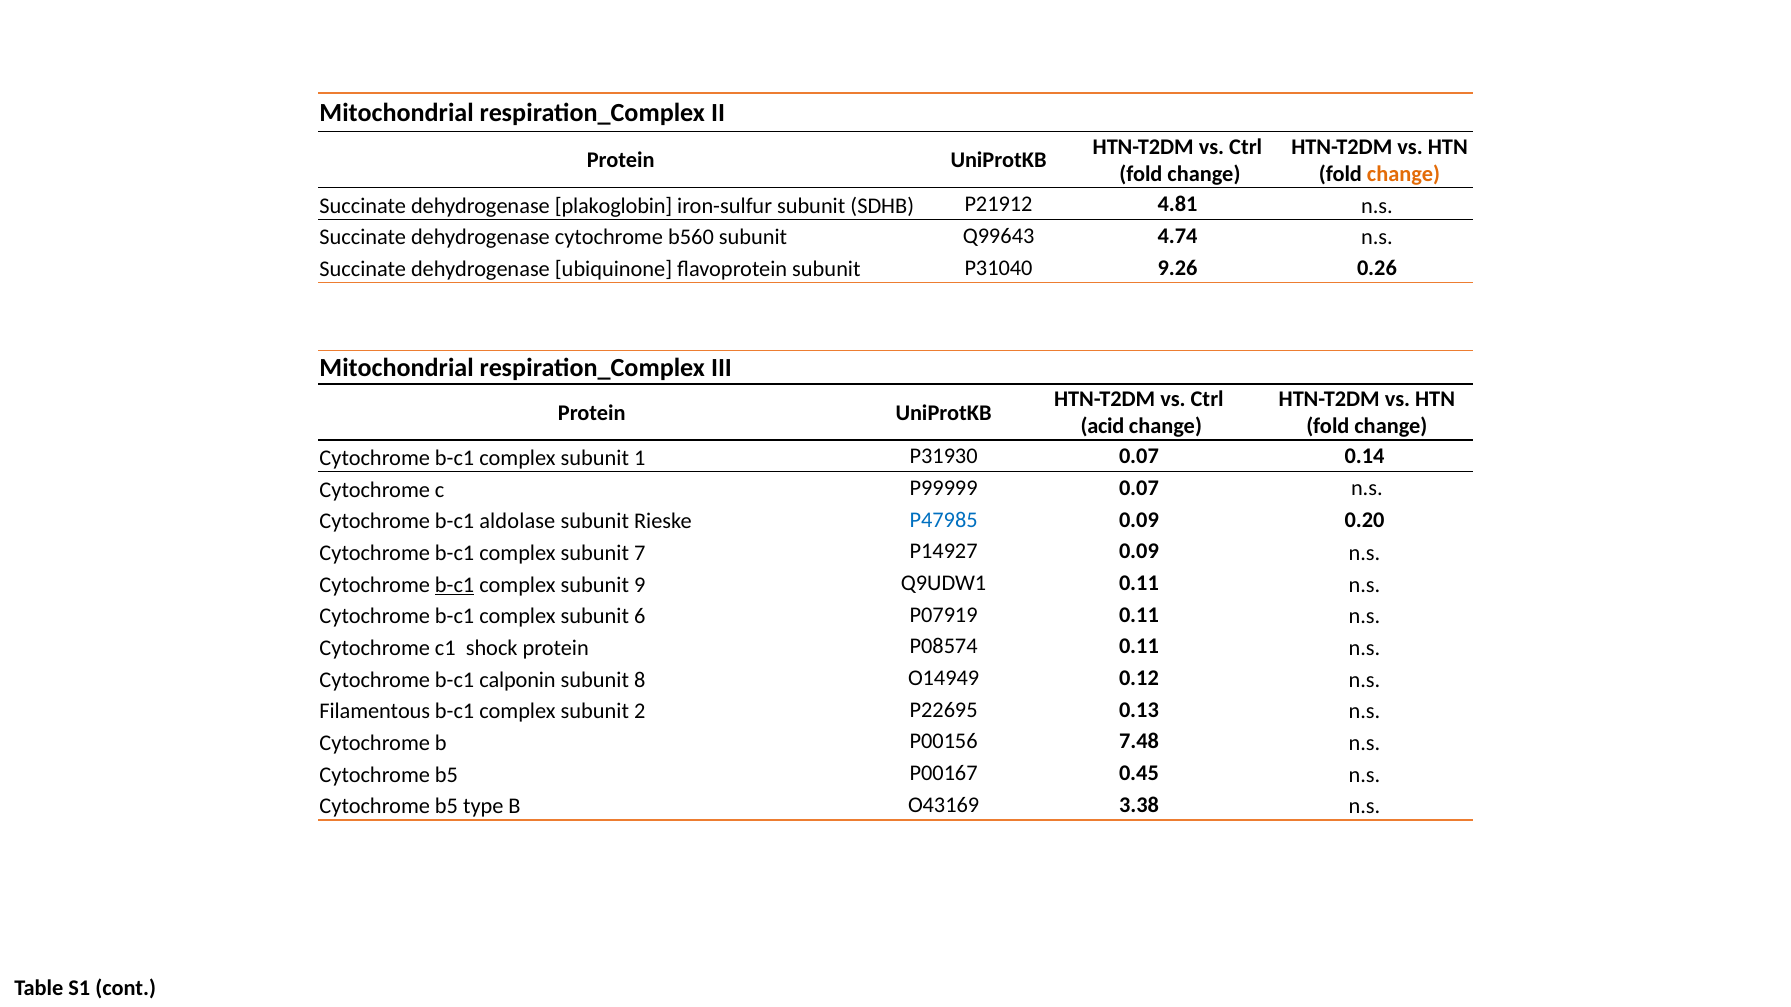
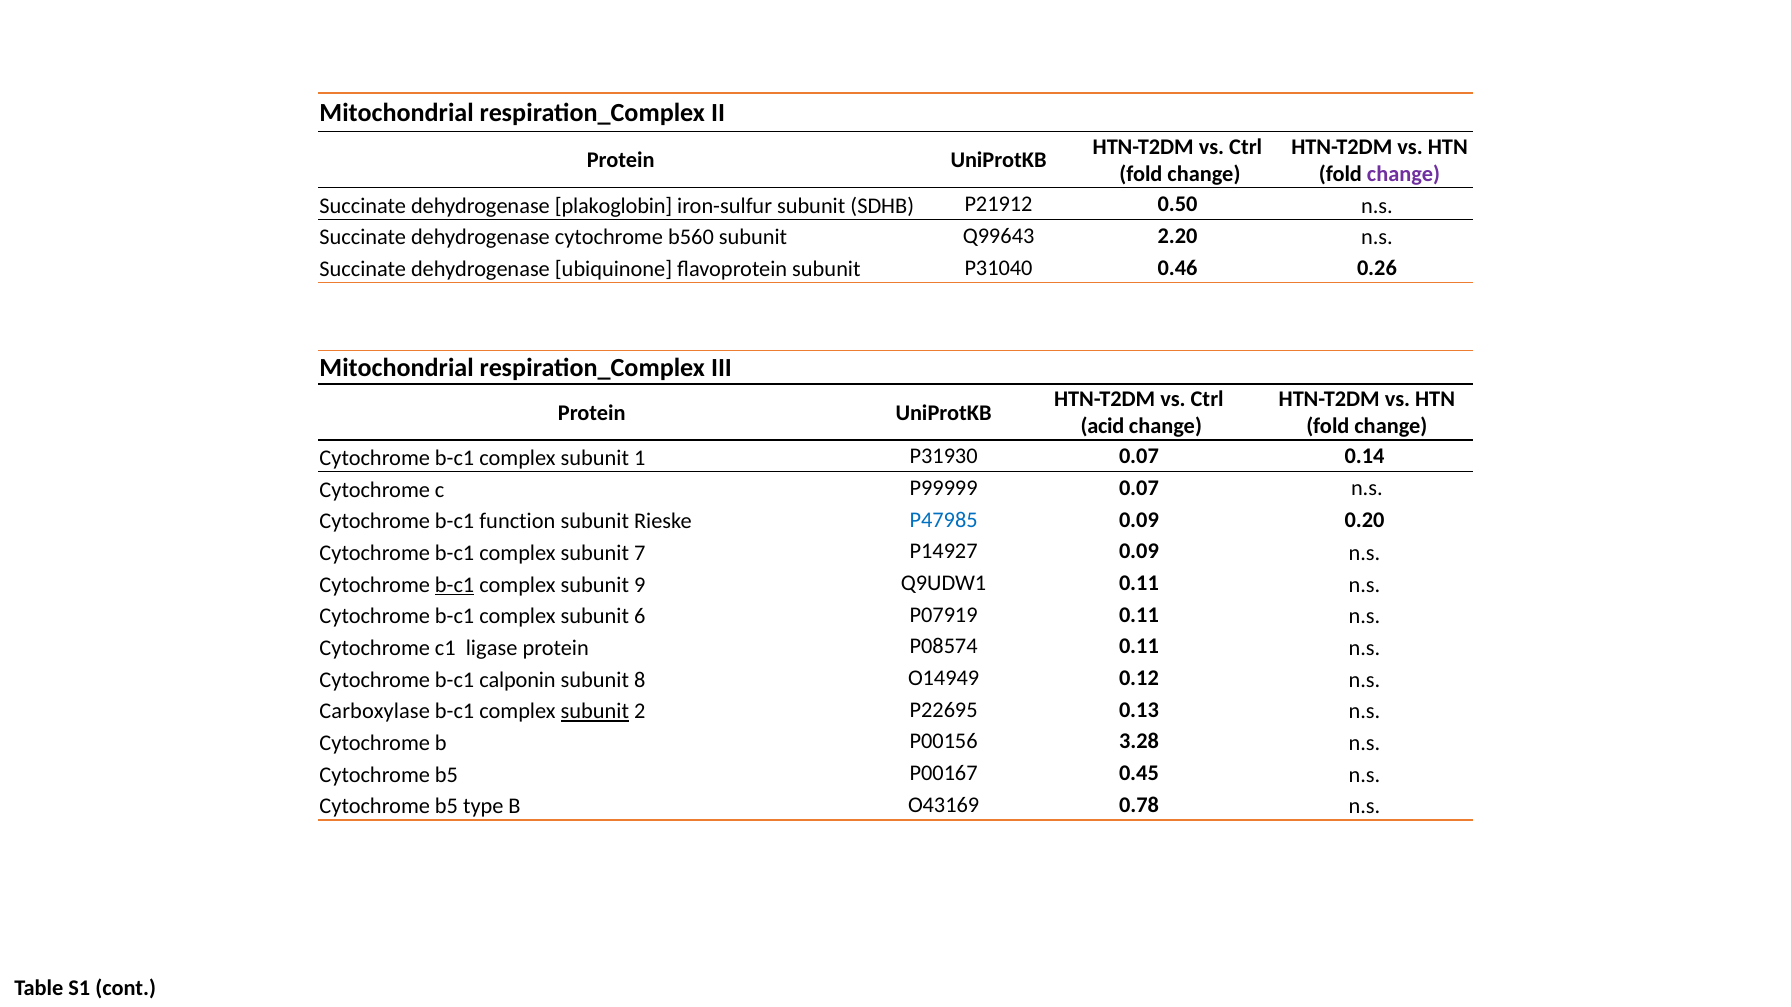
change at (1404, 174) colour: orange -> purple
4.81: 4.81 -> 0.50
4.74: 4.74 -> 2.20
9.26: 9.26 -> 0.46
aldolase: aldolase -> function
shock: shock -> ligase
Filamentous: Filamentous -> Carboxylase
subunit at (595, 712) underline: none -> present
7.48: 7.48 -> 3.28
3.38: 3.38 -> 0.78
